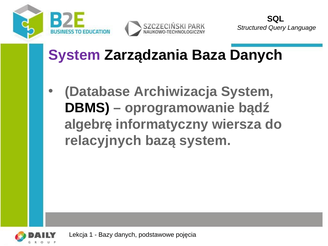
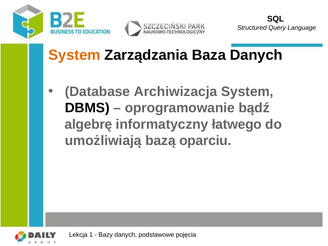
System at (74, 55) colour: purple -> orange
wiersza: wiersza -> łatwego
relacyjnych: relacyjnych -> umożliwiają
bazą system: system -> oparciu
